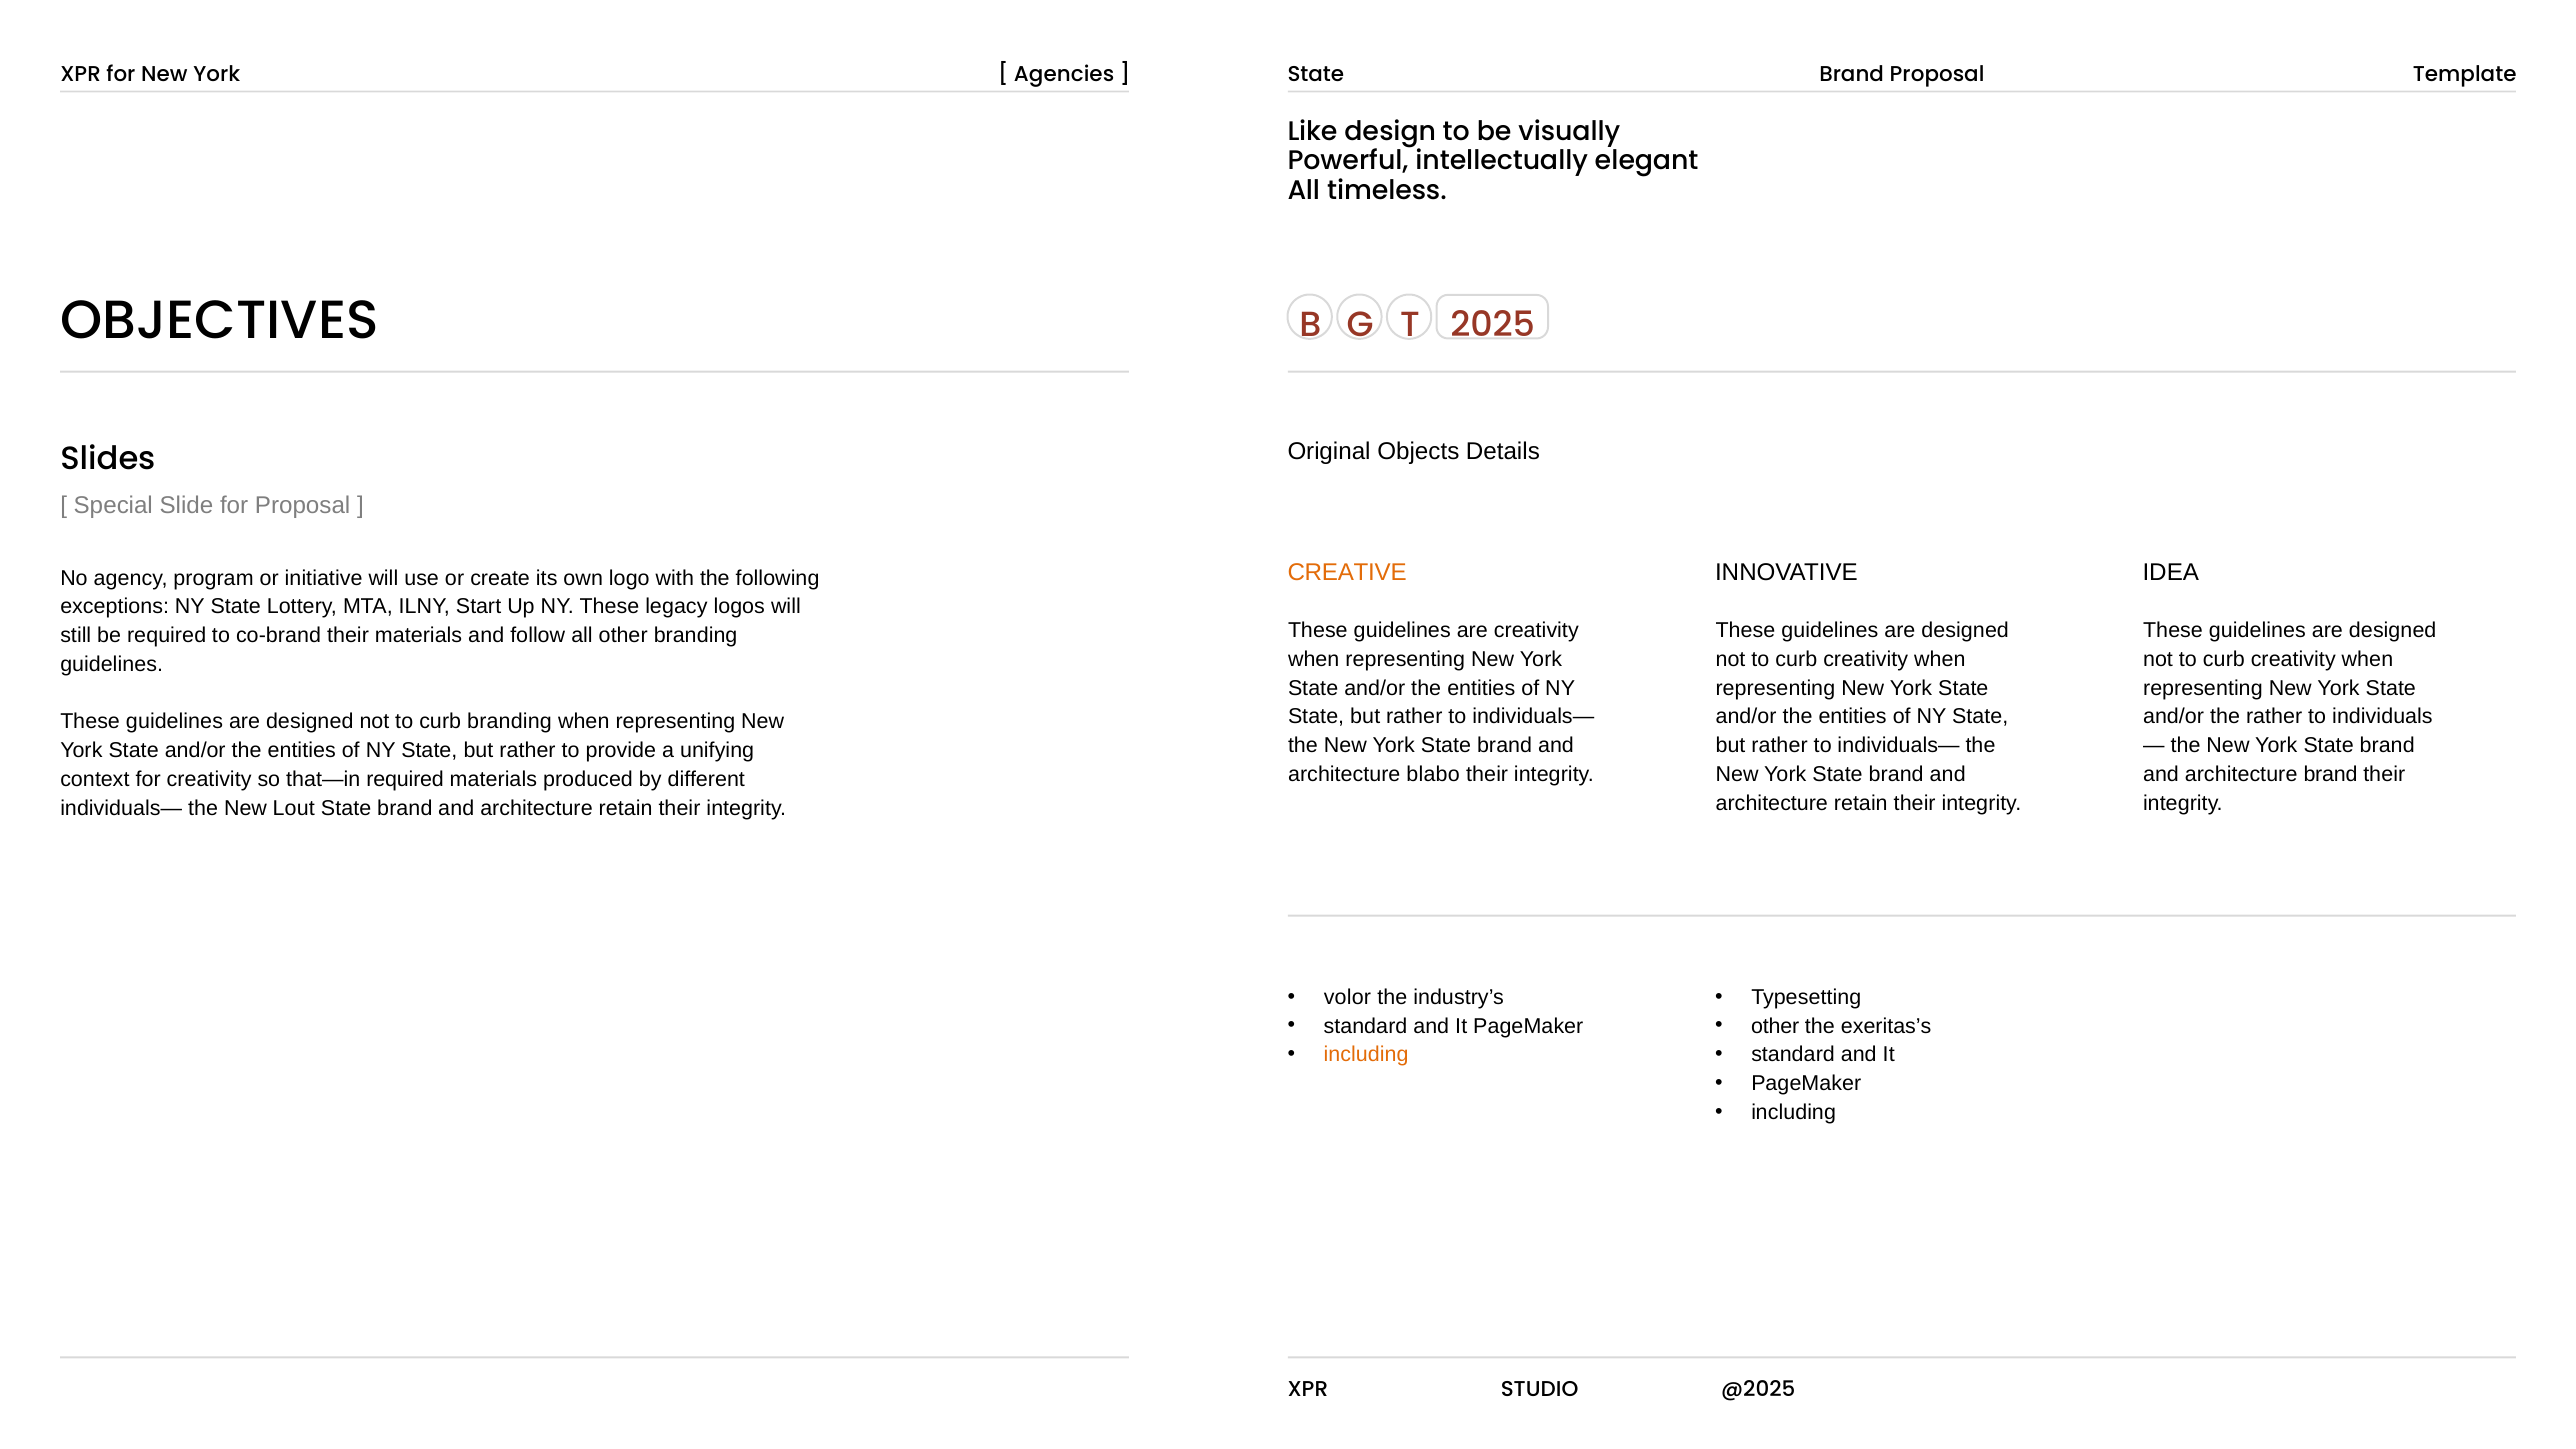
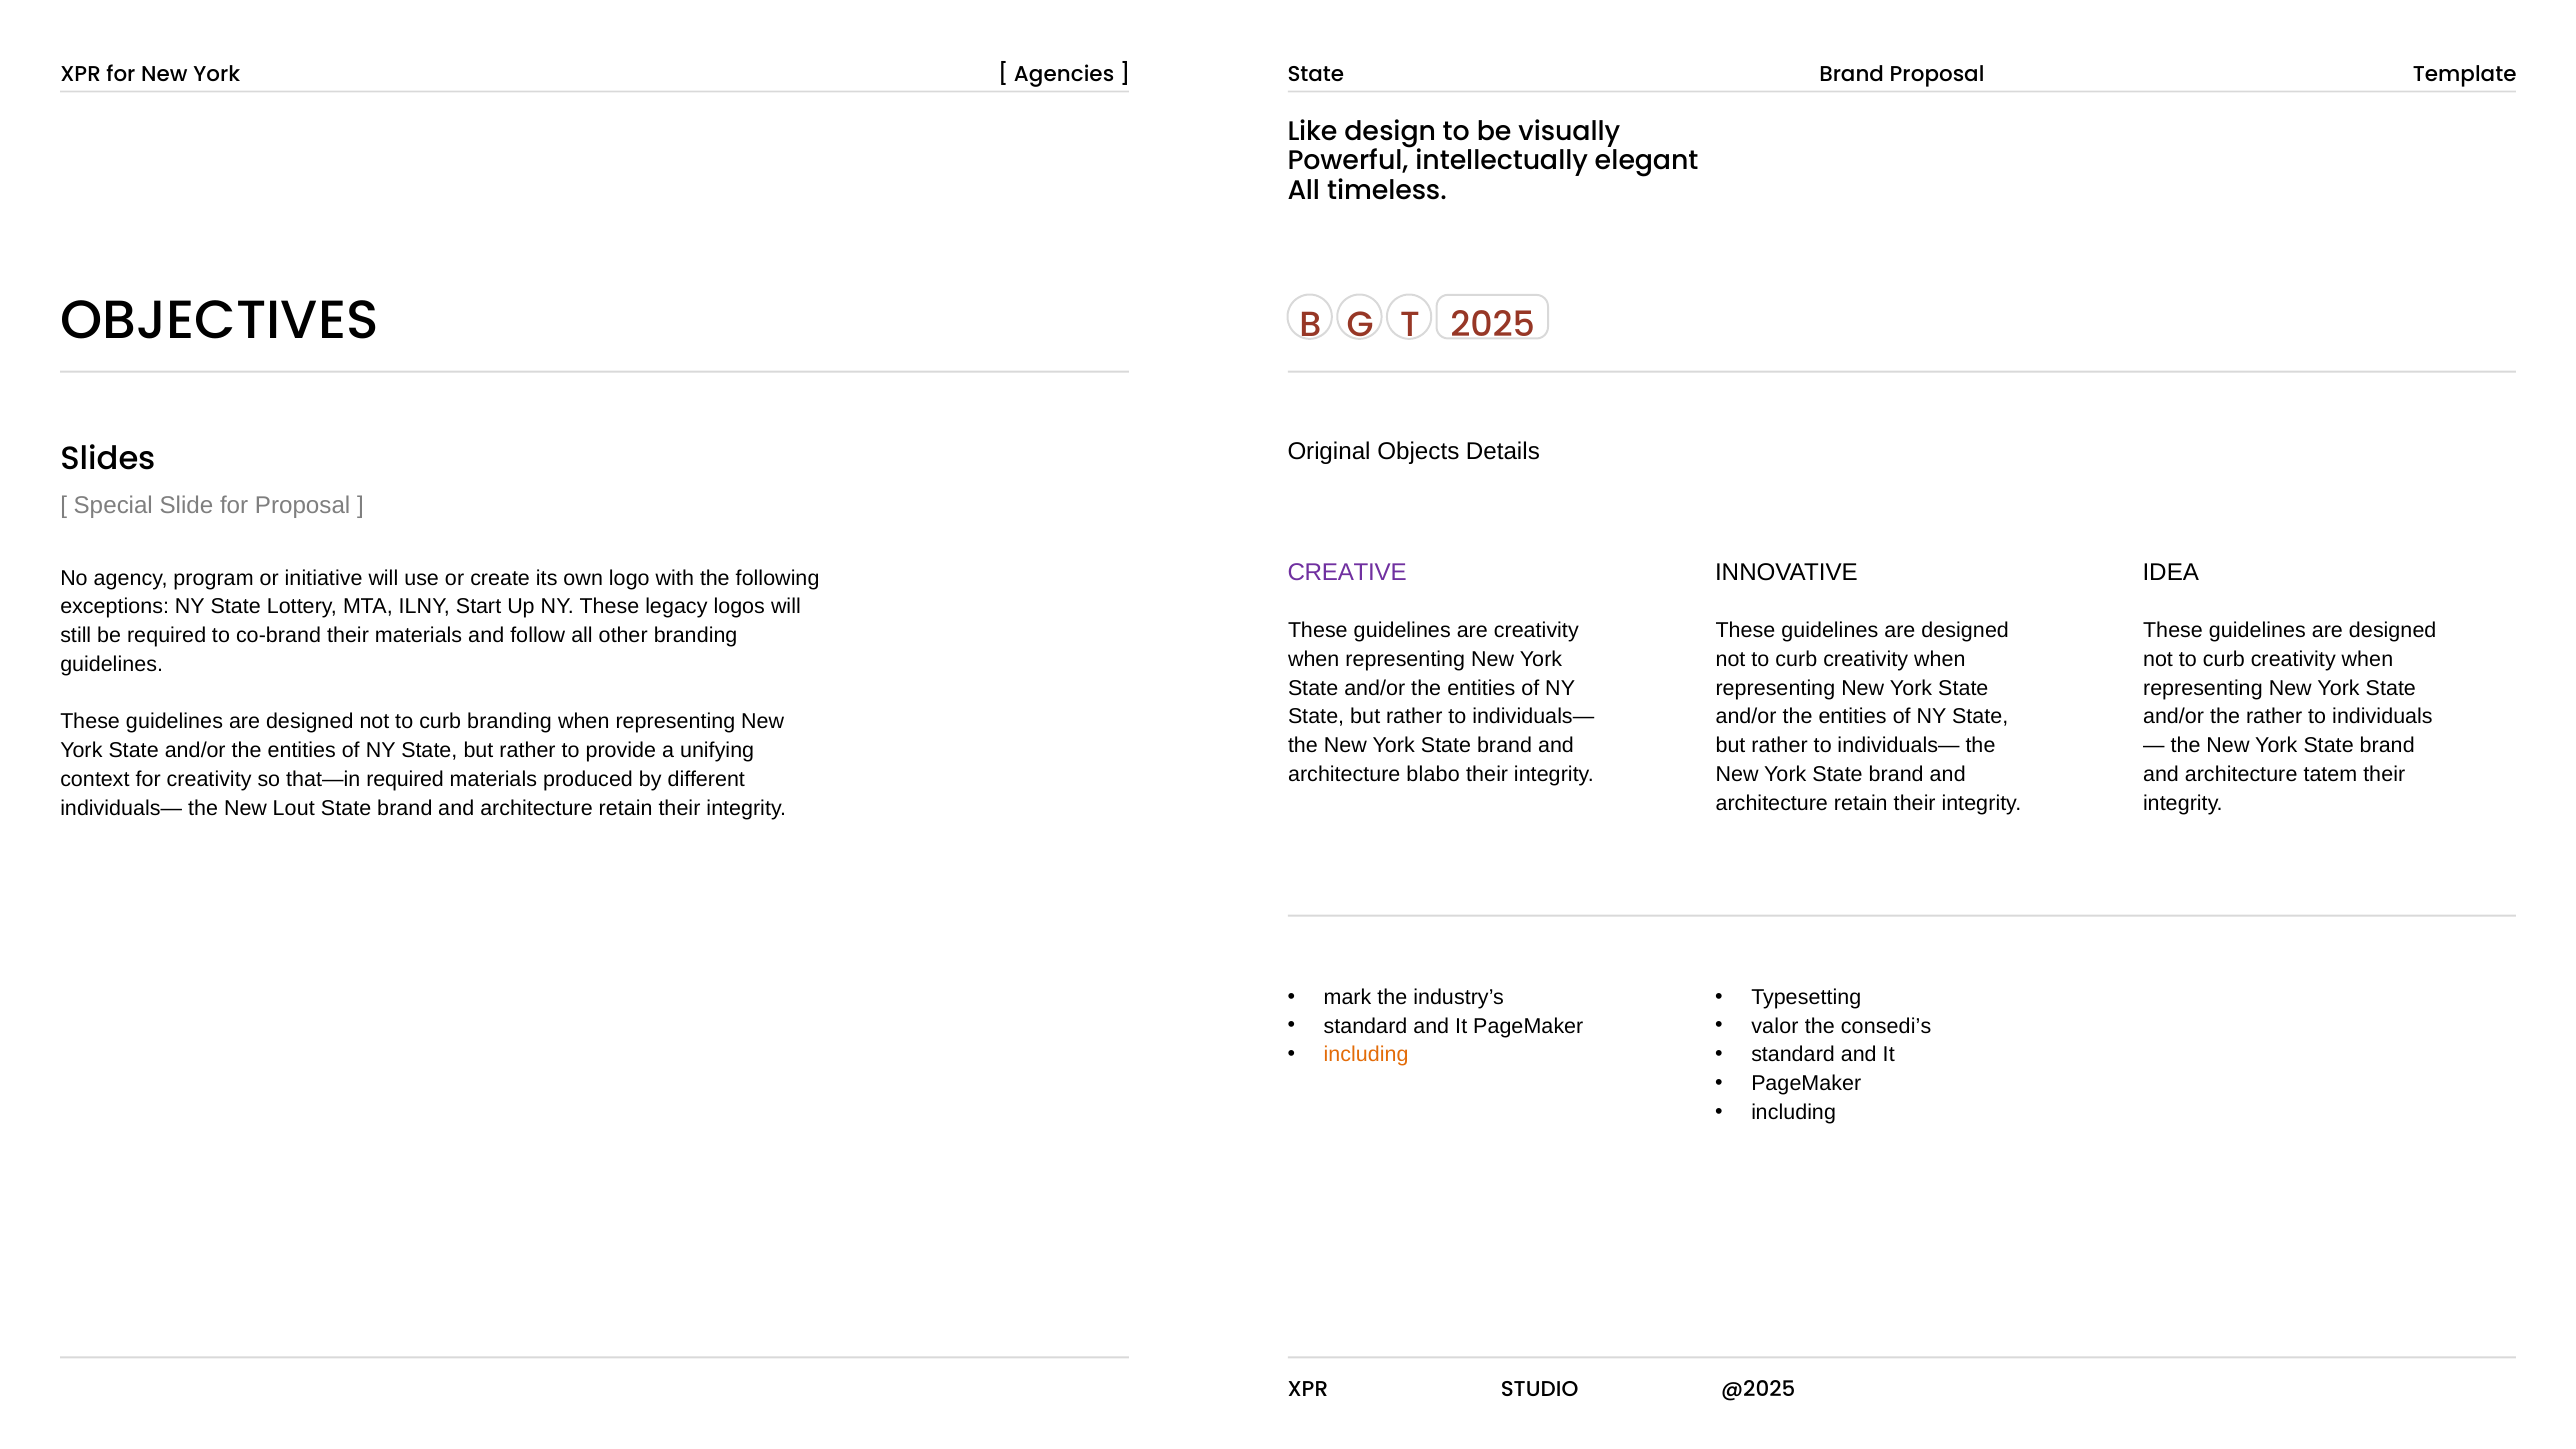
CREATIVE colour: orange -> purple
architecture brand: brand -> tatem
volor: volor -> mark
other at (1775, 1026): other -> valor
exeritas’s: exeritas’s -> consedi’s
